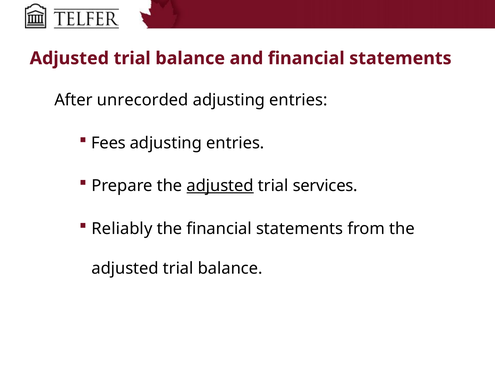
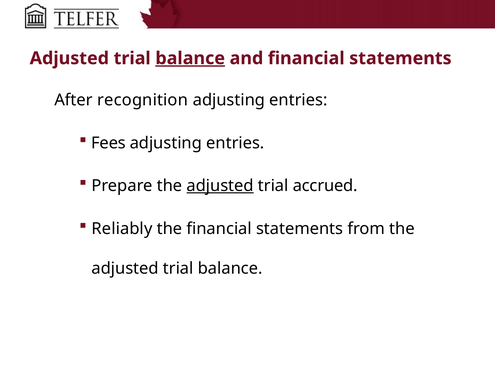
balance at (190, 58) underline: none -> present
unrecorded: unrecorded -> recognition
services: services -> accrued
